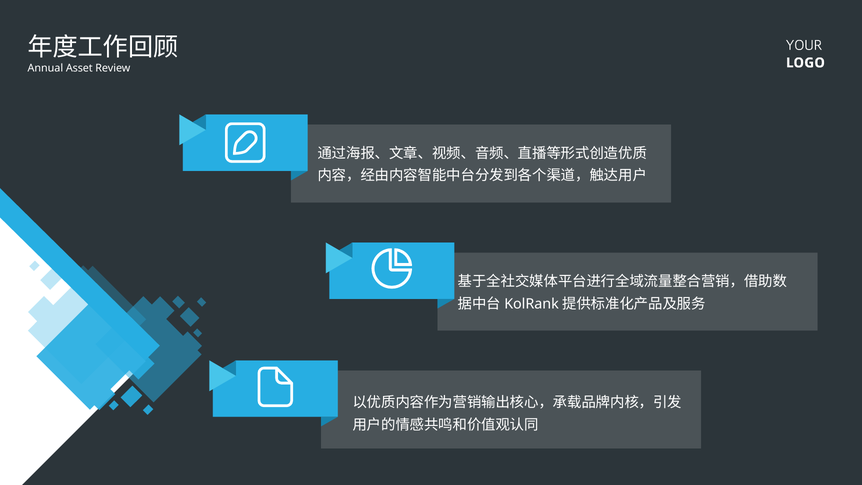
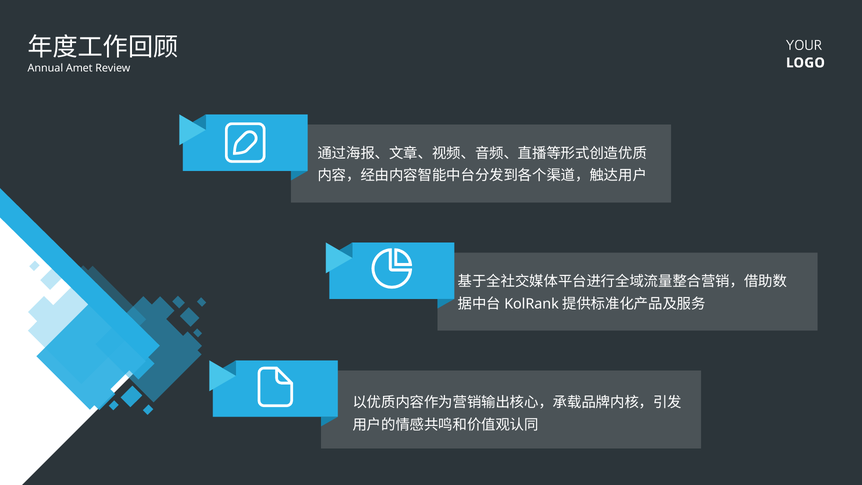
Asset: Asset -> Amet
